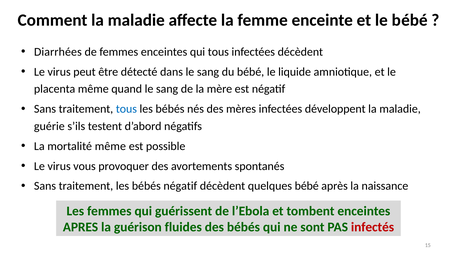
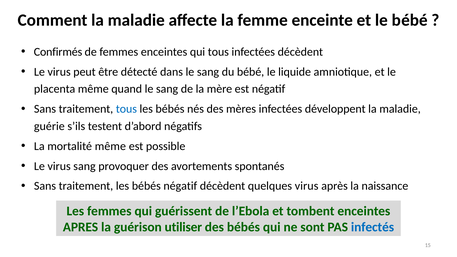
Diarrhées: Diarrhées -> Confirmés
virus vous: vous -> sang
quelques bébé: bébé -> virus
fluides: fluides -> utiliser
infectés colour: red -> blue
